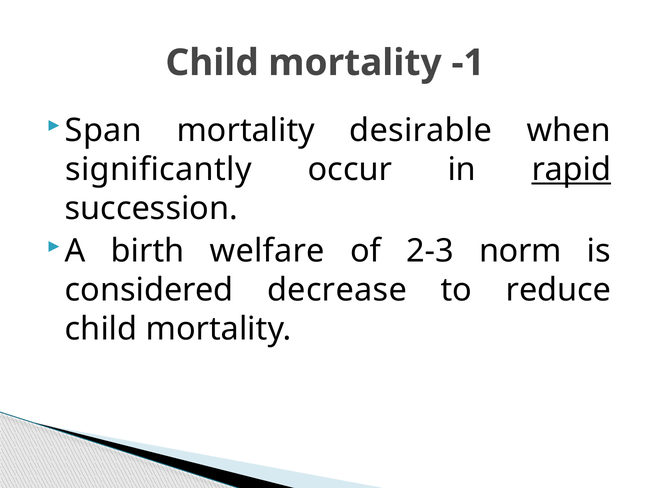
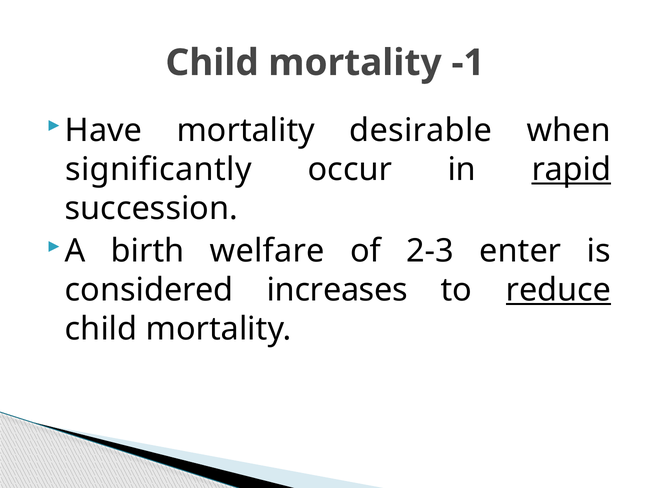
Span: Span -> Have
norm: norm -> enter
decrease: decrease -> increases
reduce underline: none -> present
